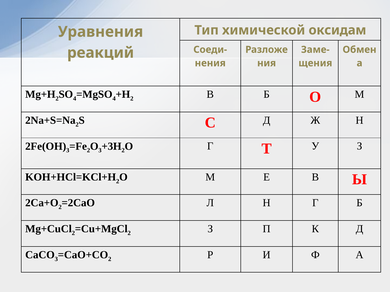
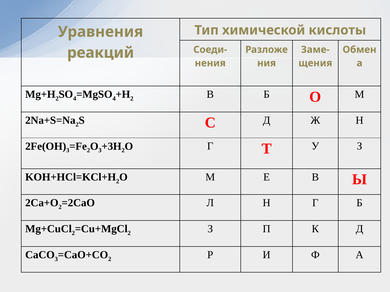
оксидам: оксидам -> кислоты
